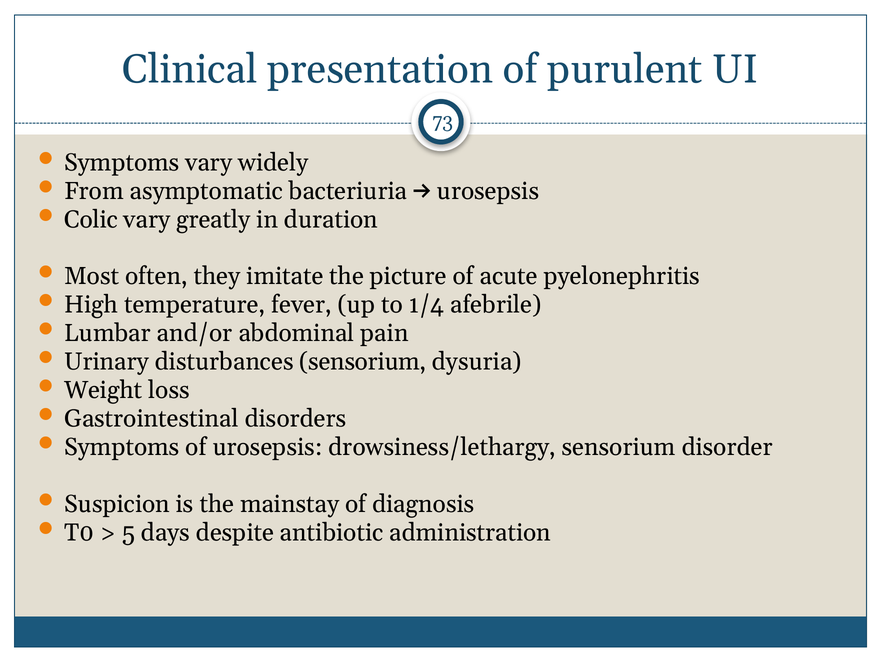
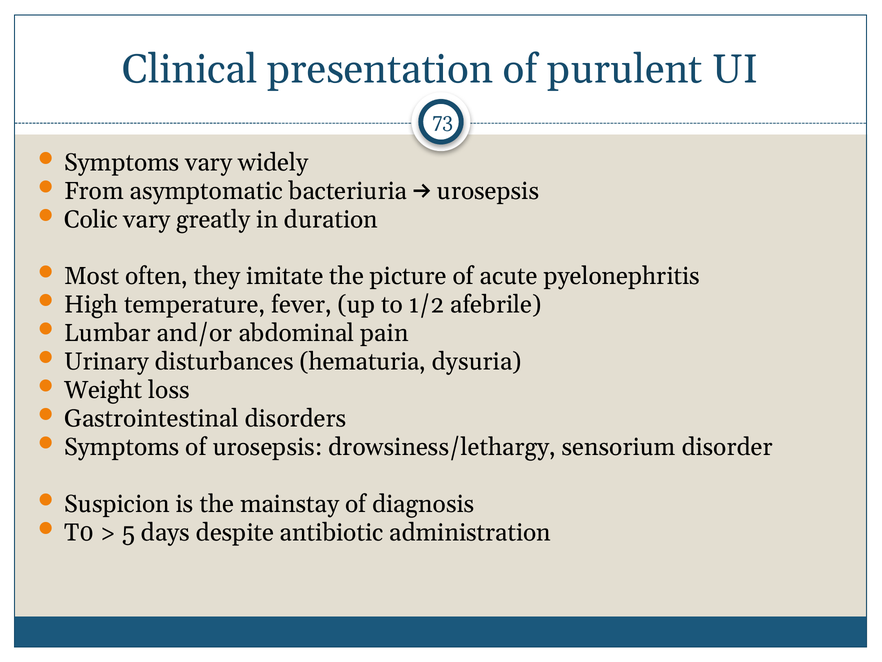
1/4: 1/4 -> 1/2
disturbances sensorium: sensorium -> hematuria
